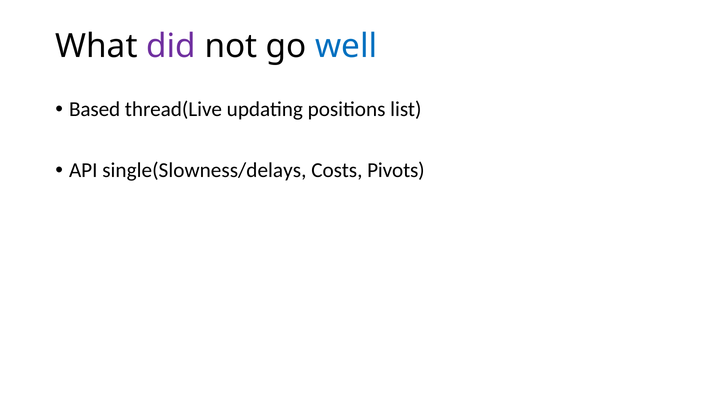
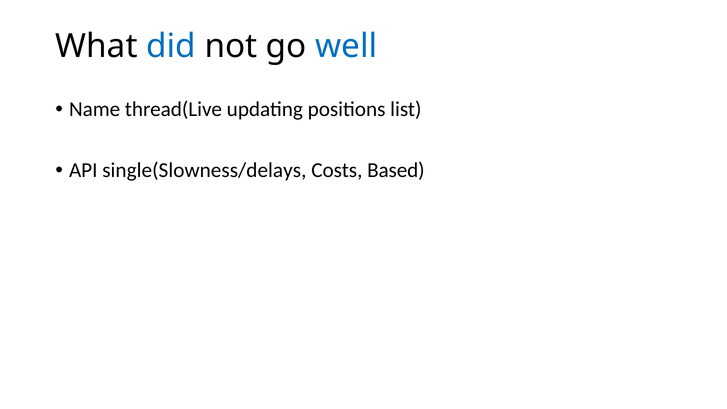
did colour: purple -> blue
Based: Based -> Name
Pivots: Pivots -> Based
